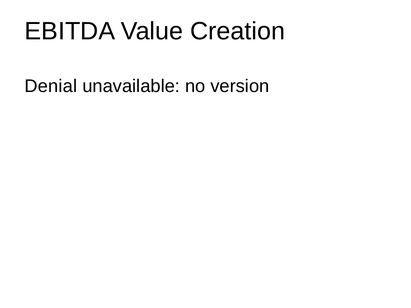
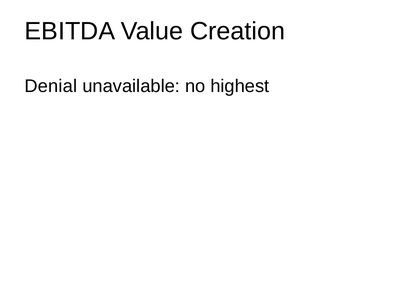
version: version -> highest
